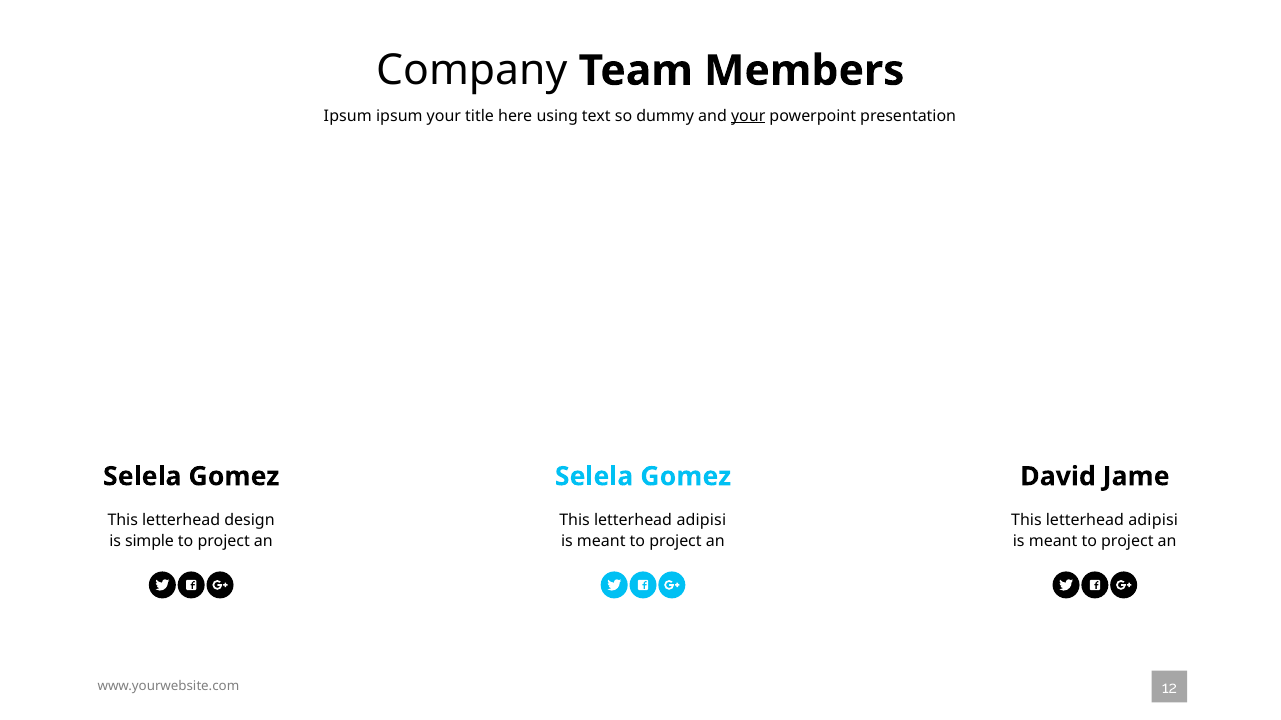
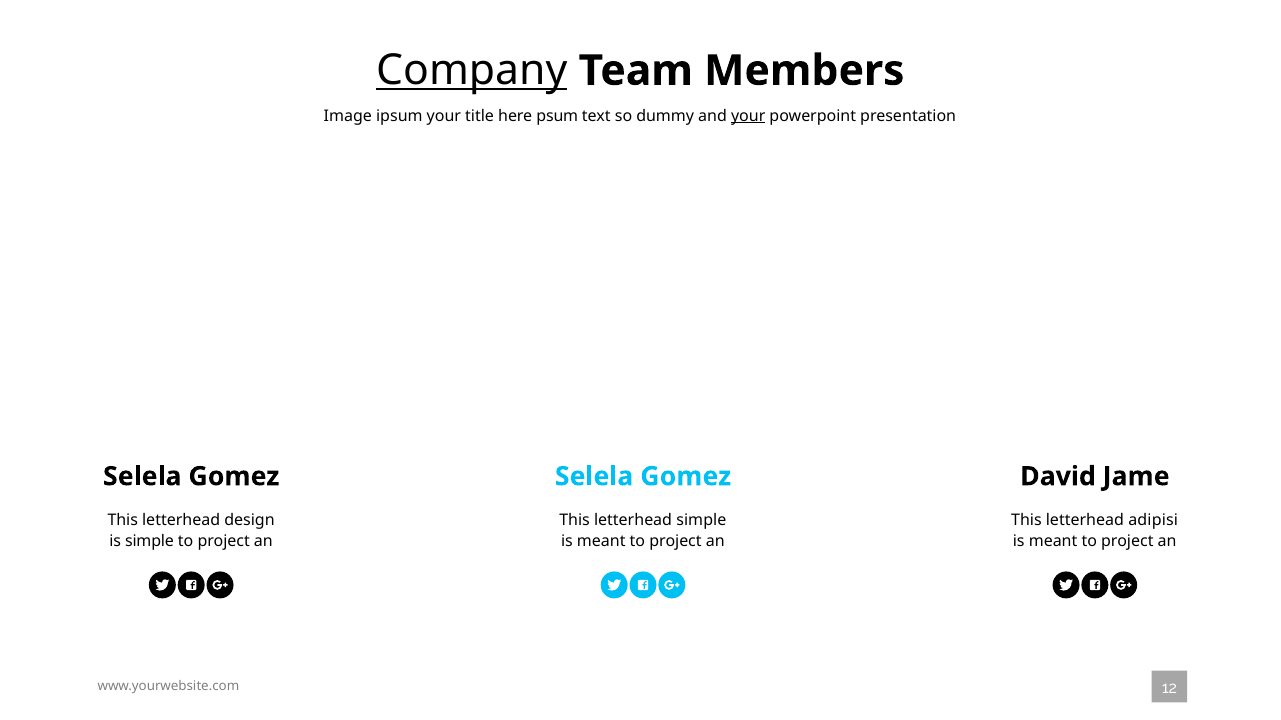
Company underline: none -> present
Ipsum at (348, 116): Ipsum -> Image
using: using -> psum
adipisi at (701, 520): adipisi -> simple
